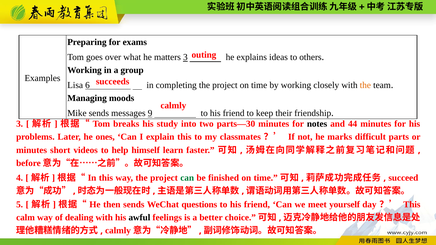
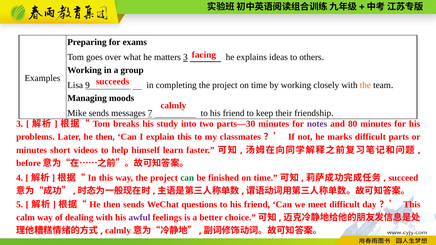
outing: outing -> facing
6: 6 -> 9
9: 9 -> 7
notes colour: black -> purple
44: 44 -> 80
Later he ones: ones -> then
meet yourself: yourself -> difficult
awful colour: black -> purple
